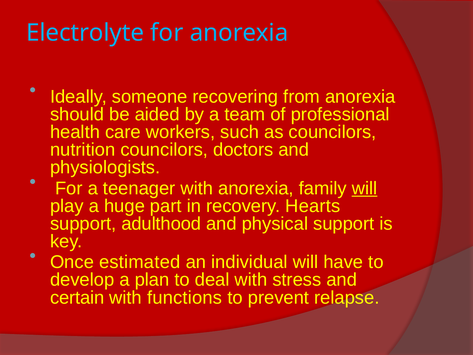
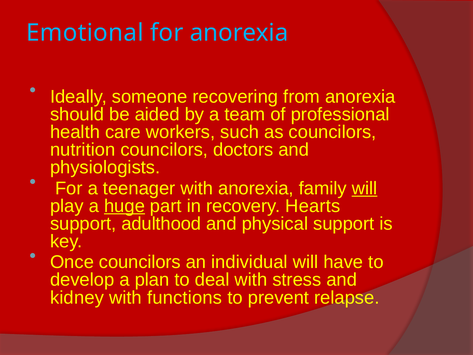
Electrolyte: Electrolyte -> Emotional
huge underline: none -> present
Once estimated: estimated -> councilors
certain: certain -> kidney
